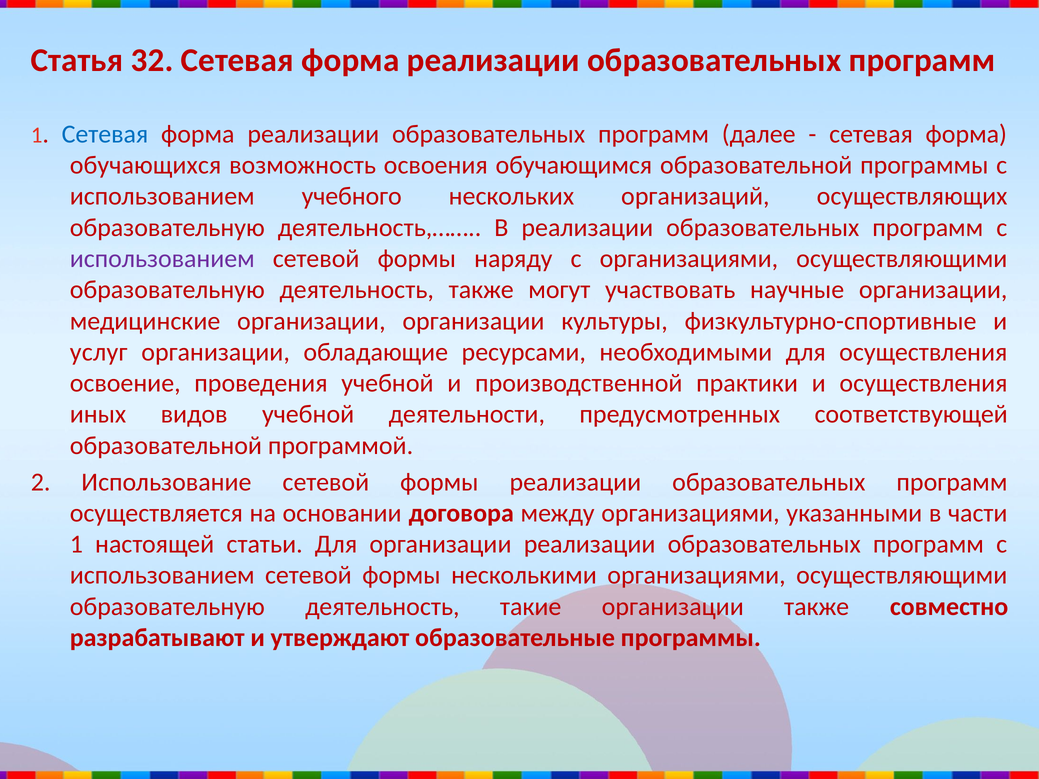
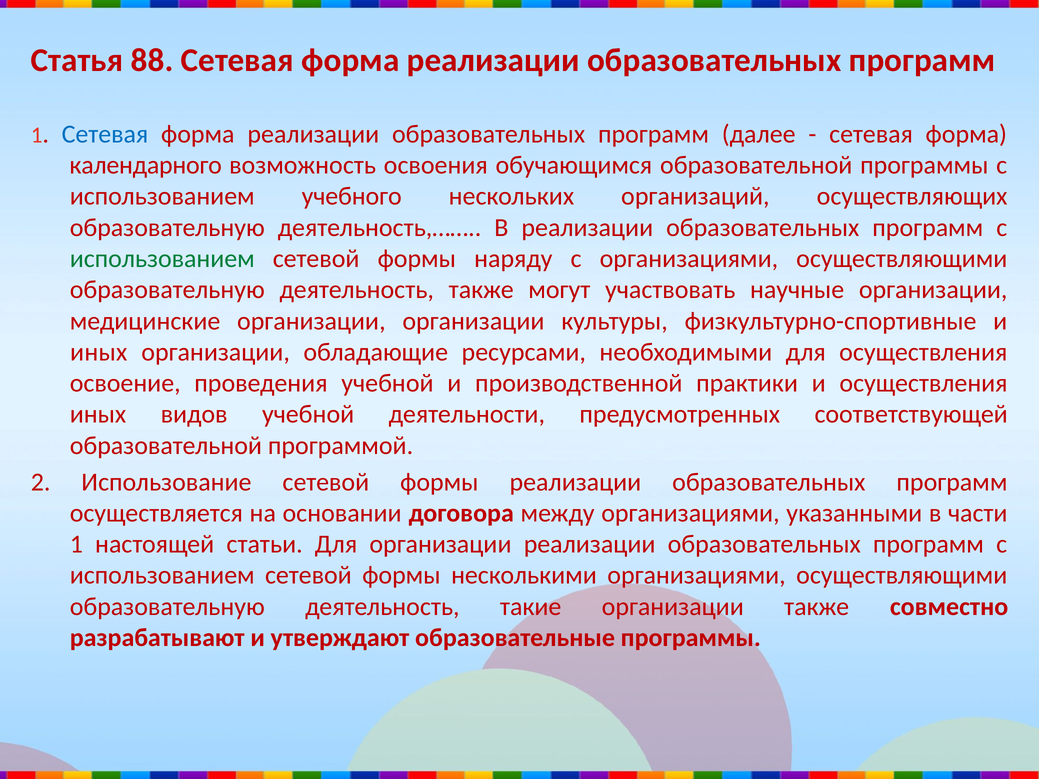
32: 32 -> 88
обучающихся: обучающихся -> календарного
использованием at (162, 259) colour: purple -> green
услуг at (99, 352): услуг -> иных
